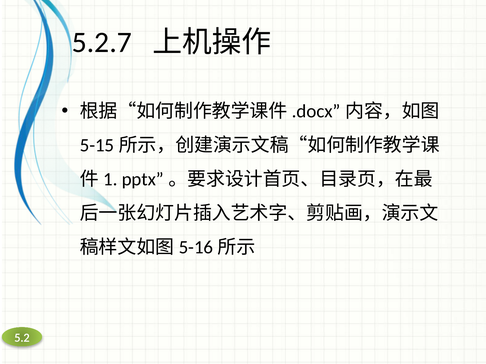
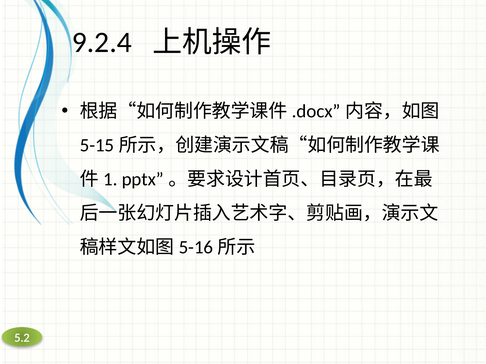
5.2.7: 5.2.7 -> 9.2.4
